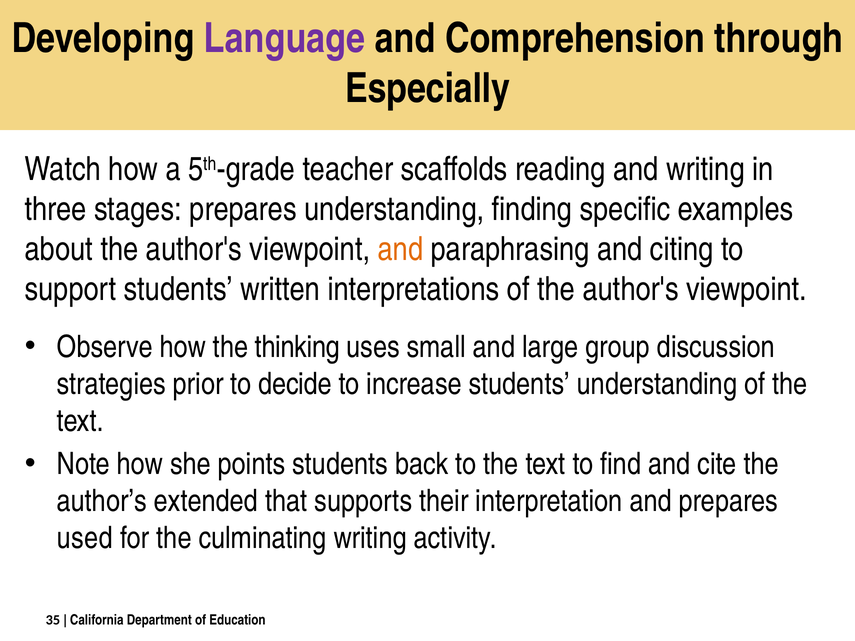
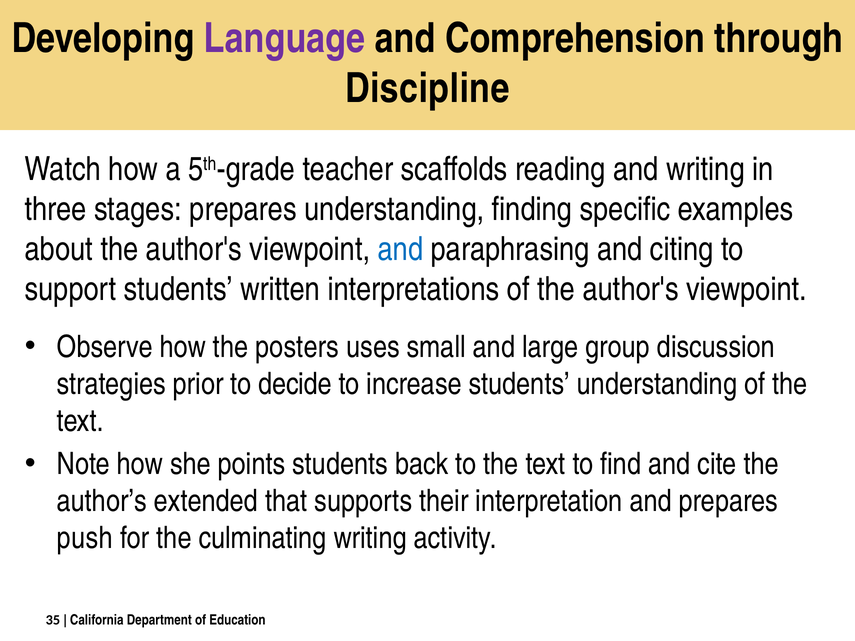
Especially: Especially -> Discipline
and at (401, 249) colour: orange -> blue
thinking: thinking -> posters
used: used -> push
